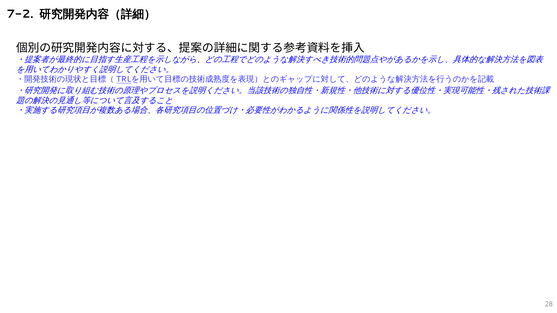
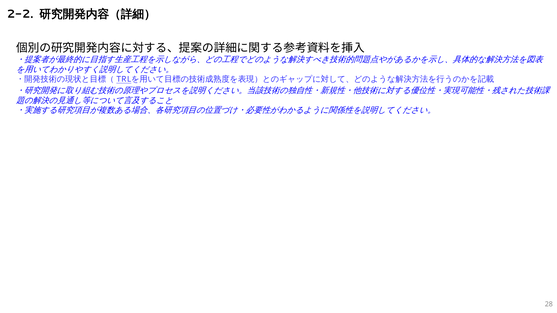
7-2: 7-2 -> 2-2
